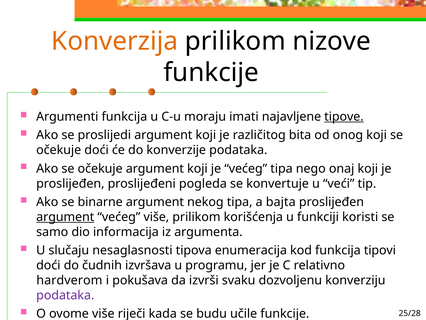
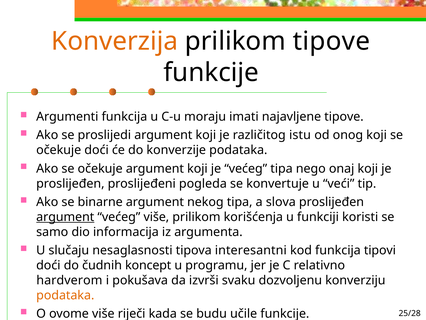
prilikom nizove: nizove -> tipove
tipove at (344, 117) underline: present -> none
bita: bita -> istu
bajta: bajta -> slova
enumeracija: enumeracija -> interesantni
izvršava: izvršava -> koncept
podataka at (65, 295) colour: purple -> orange
